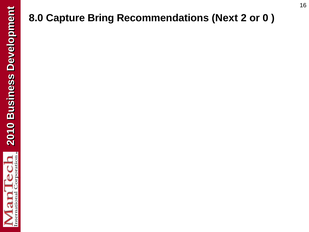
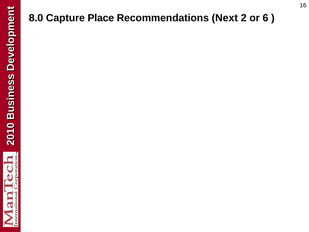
Bring: Bring -> Place
or 0: 0 -> 6
